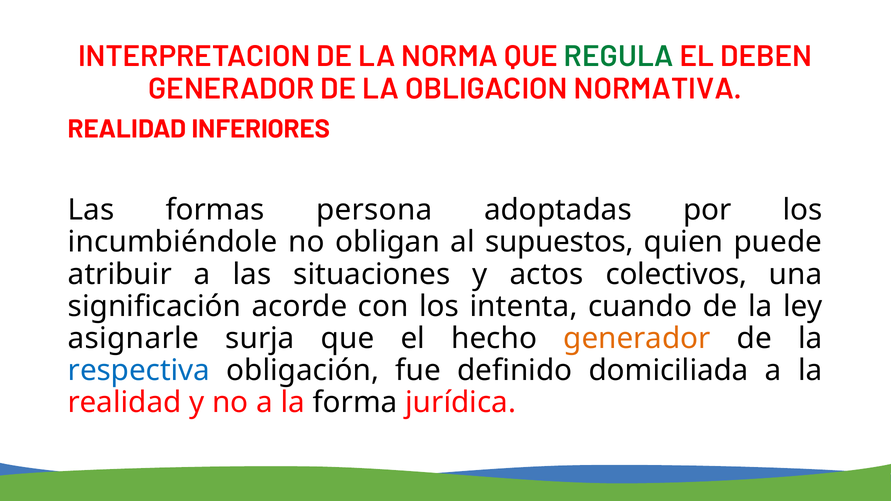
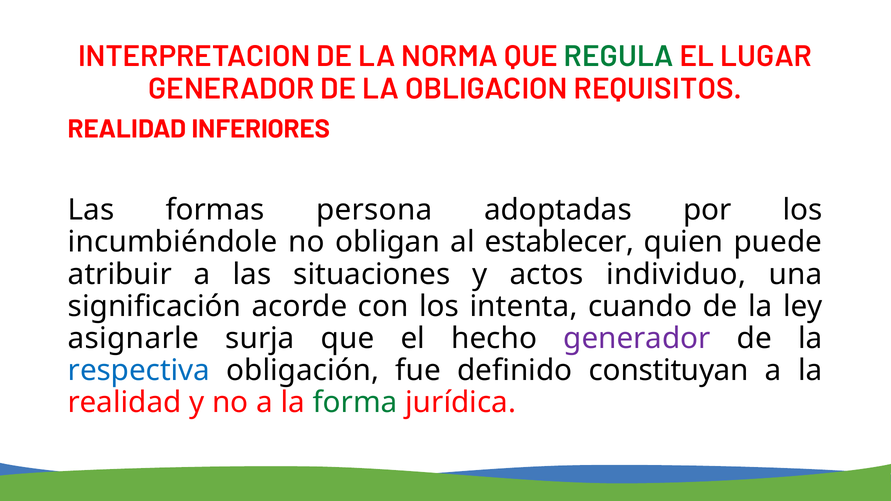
DEBEN: DEBEN -> LUGAR
NORMATIVA: NORMATIVA -> REQUISITOS
supuestos: supuestos -> establecer
colectivos: colectivos -> individuo
generador at (637, 339) colour: orange -> purple
domiciliada: domiciliada -> constituyan
forma colour: black -> green
